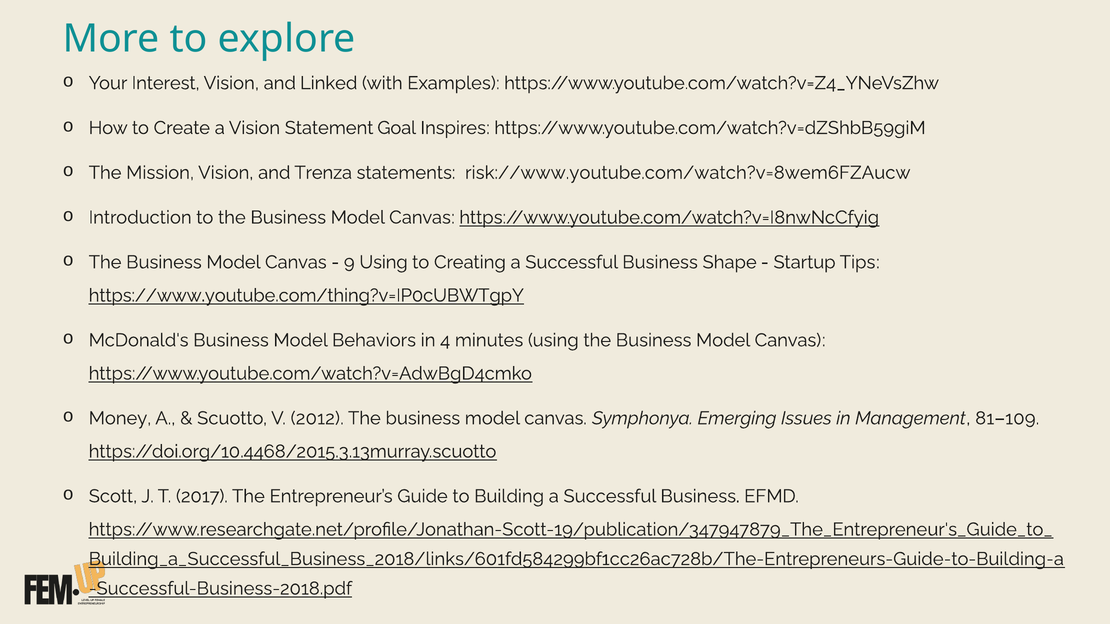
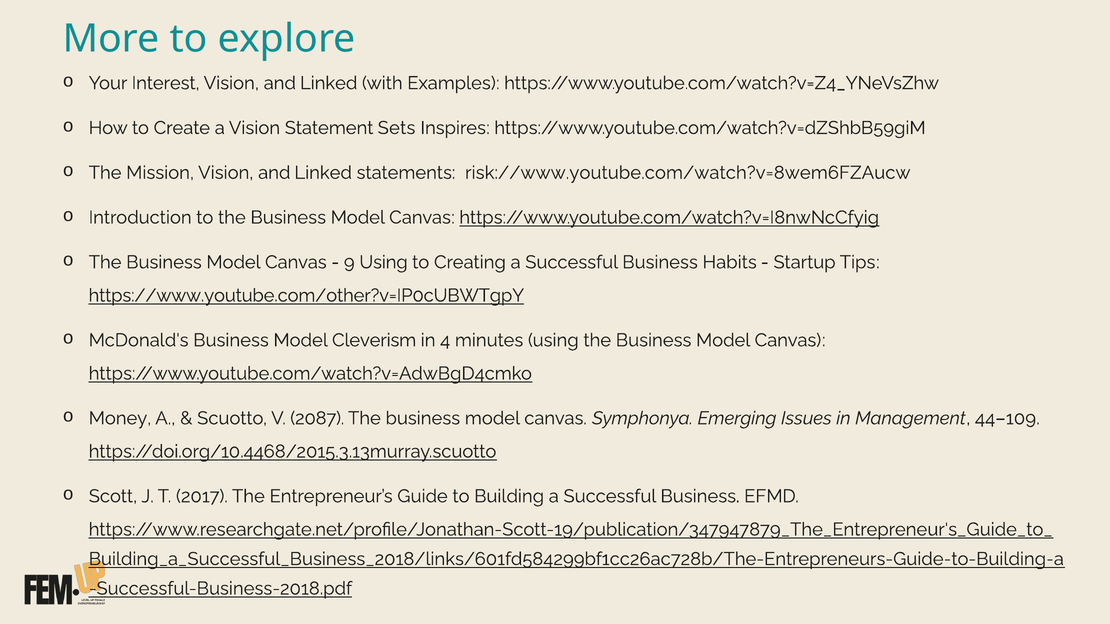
Goal: Goal -> Sets
Mission Vision and Trenza: Trenza -> Linked
Shape: Shape -> Habits
https://www.youtube.com/thing?v=IP0cUBWTgpY: https://www.youtube.com/thing?v=IP0cUBWTgpY -> https://www.youtube.com/other?v=IP0cUBWTgpY
Behaviors: Behaviors -> Cleverism
2012: 2012 -> 2087
81–109: 81–109 -> 44–109
